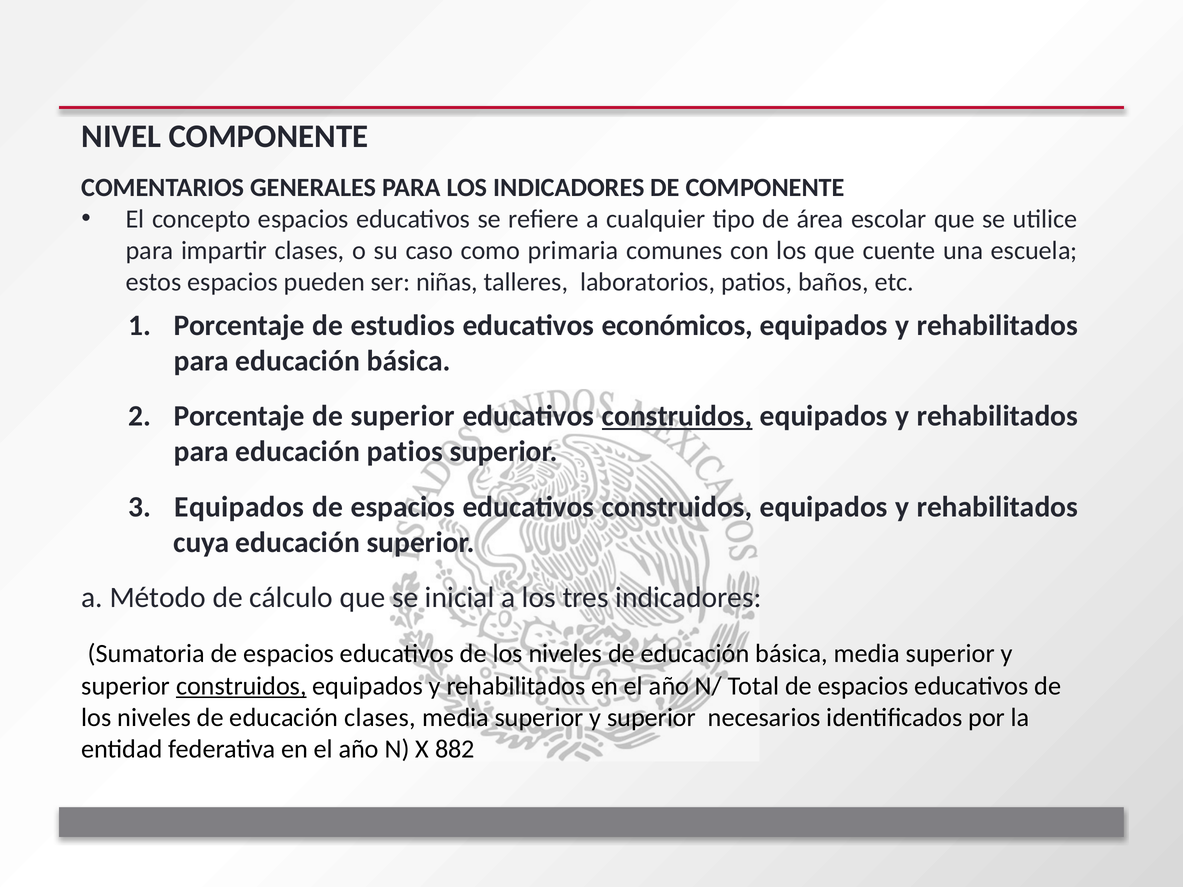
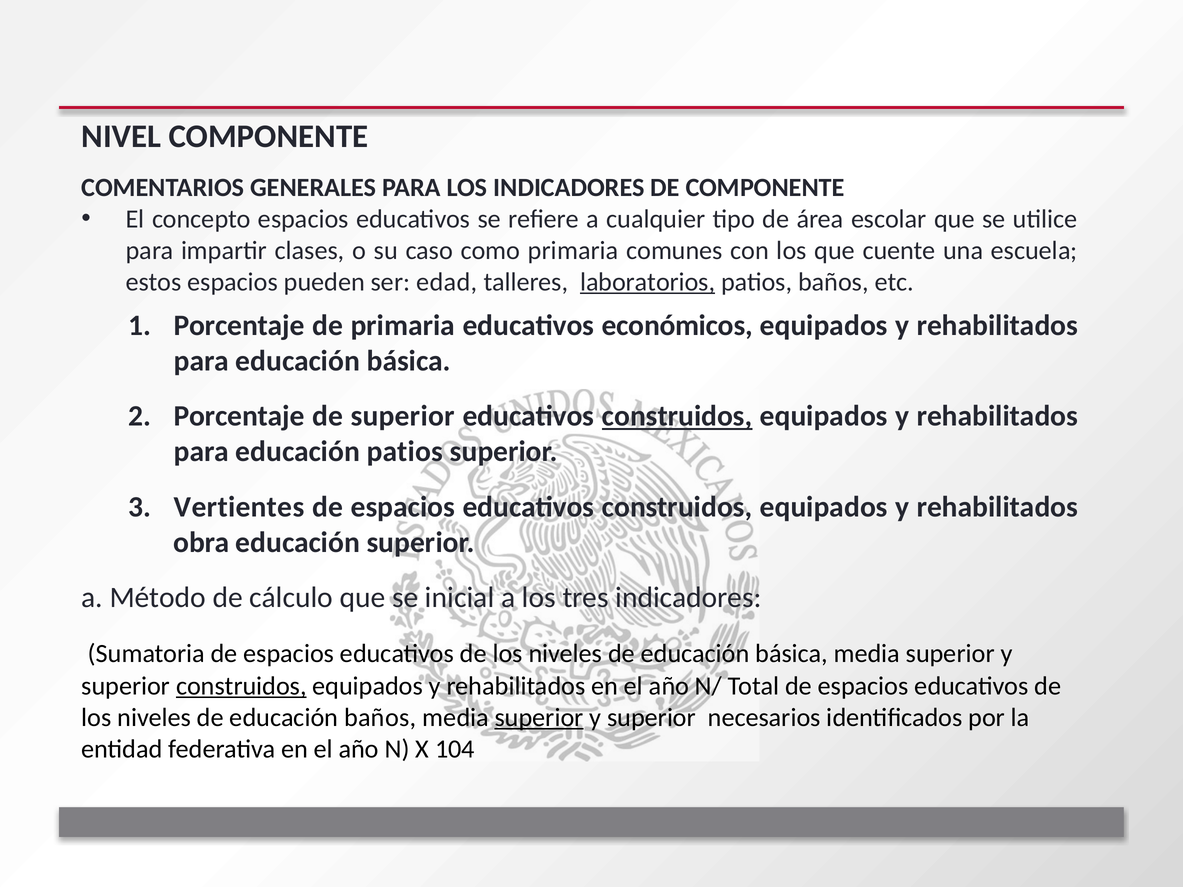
niñas: niñas -> edad
laboratorios underline: none -> present
de estudios: estudios -> primaria
Equipados at (239, 507): Equipados -> Vertientes
cuya: cuya -> obra
educación clases: clases -> baños
superior at (539, 718) underline: none -> present
882: 882 -> 104
